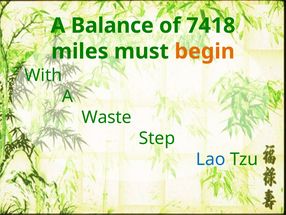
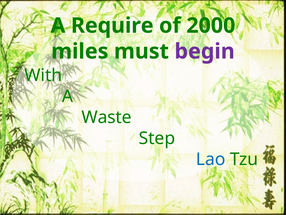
Balance: Balance -> Require
7418: 7418 -> 2000
begin colour: orange -> purple
